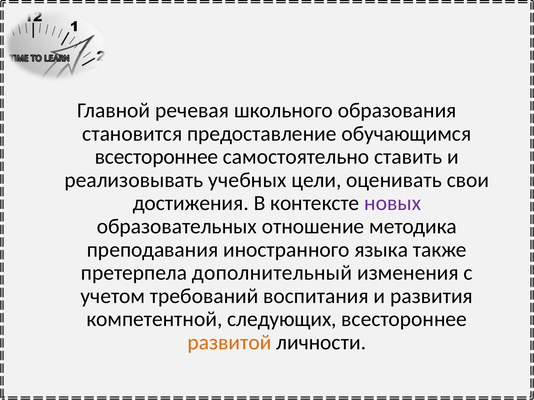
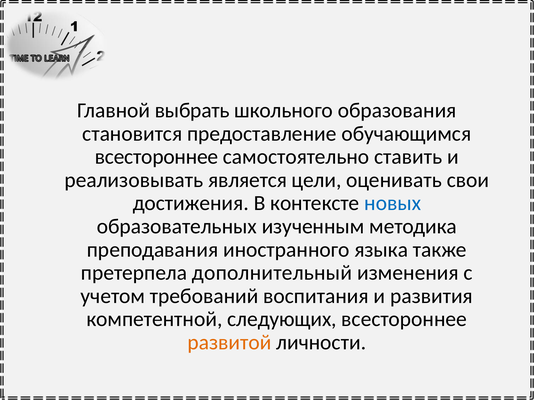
речевая: речевая -> выбрать
учебных: учебных -> является
новых colour: purple -> blue
отношение: отношение -> изученным
